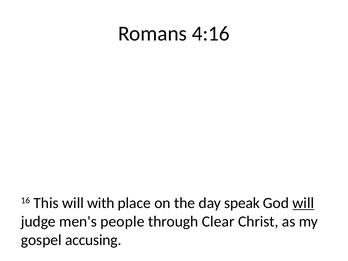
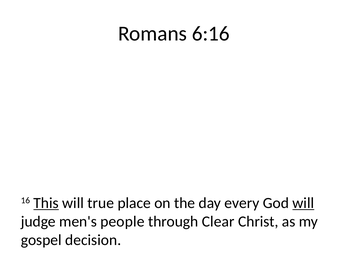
4:16: 4:16 -> 6:16
This underline: none -> present
with: with -> true
speak: speak -> every
accusing: accusing -> decision
